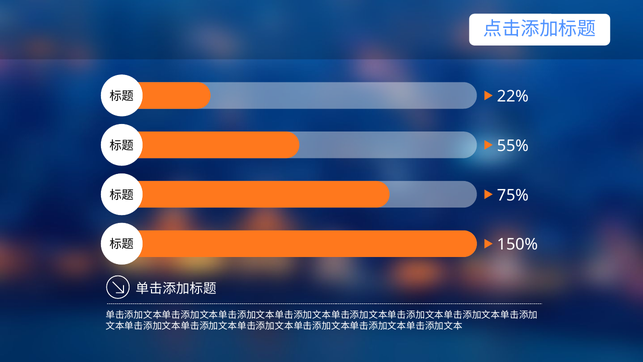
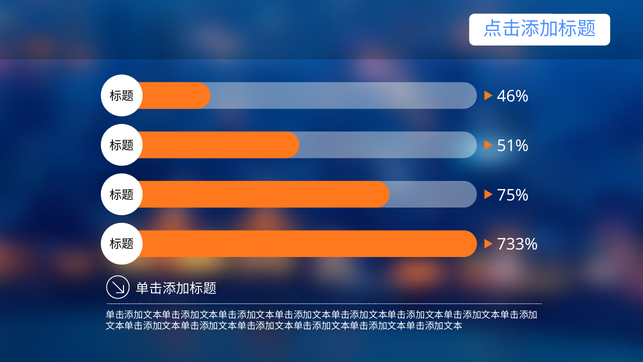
22%: 22% -> 46%
55%: 55% -> 51%
150%: 150% -> 733%
